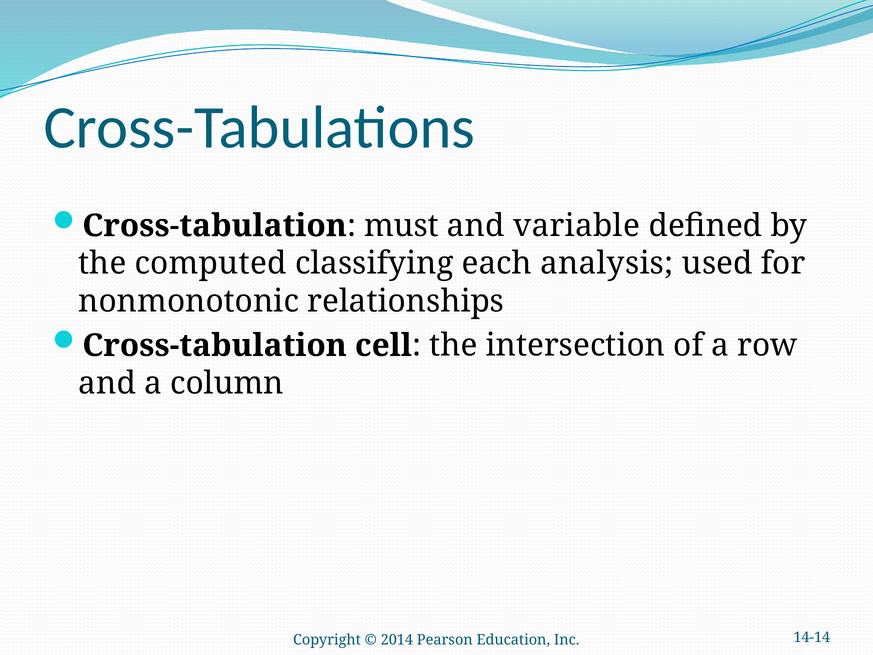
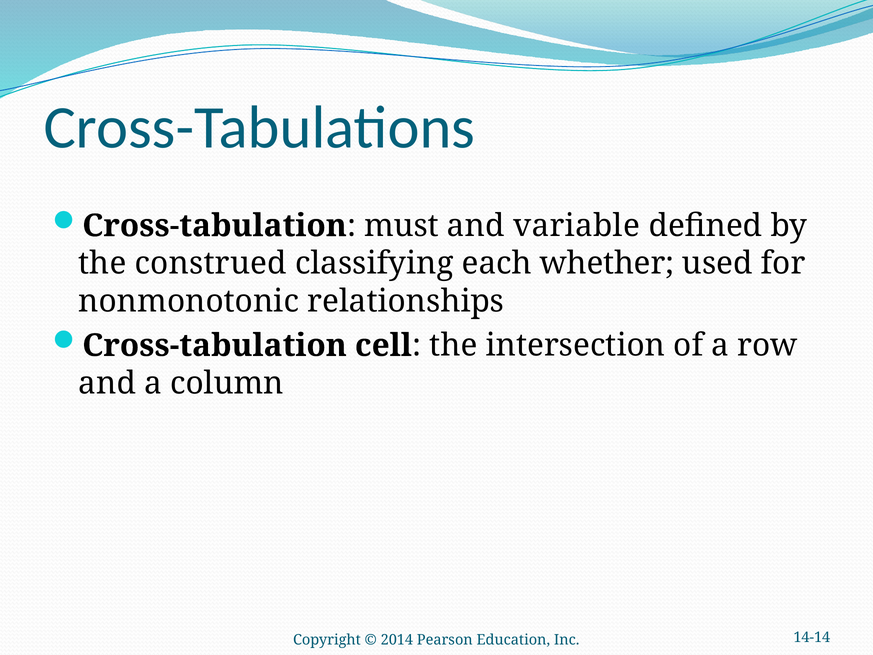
computed: computed -> construed
analysis: analysis -> whether
